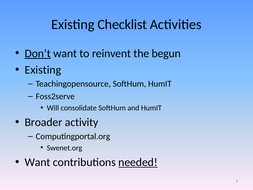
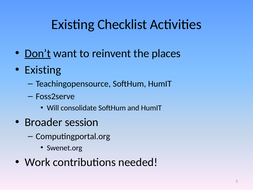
begun: begun -> places
activity: activity -> session
Want at (38, 162): Want -> Work
needed underline: present -> none
